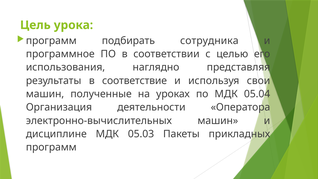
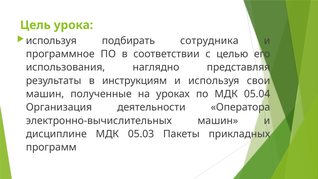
программ at (51, 41): программ -> используя
соответствие: соответствие -> инструкциям
